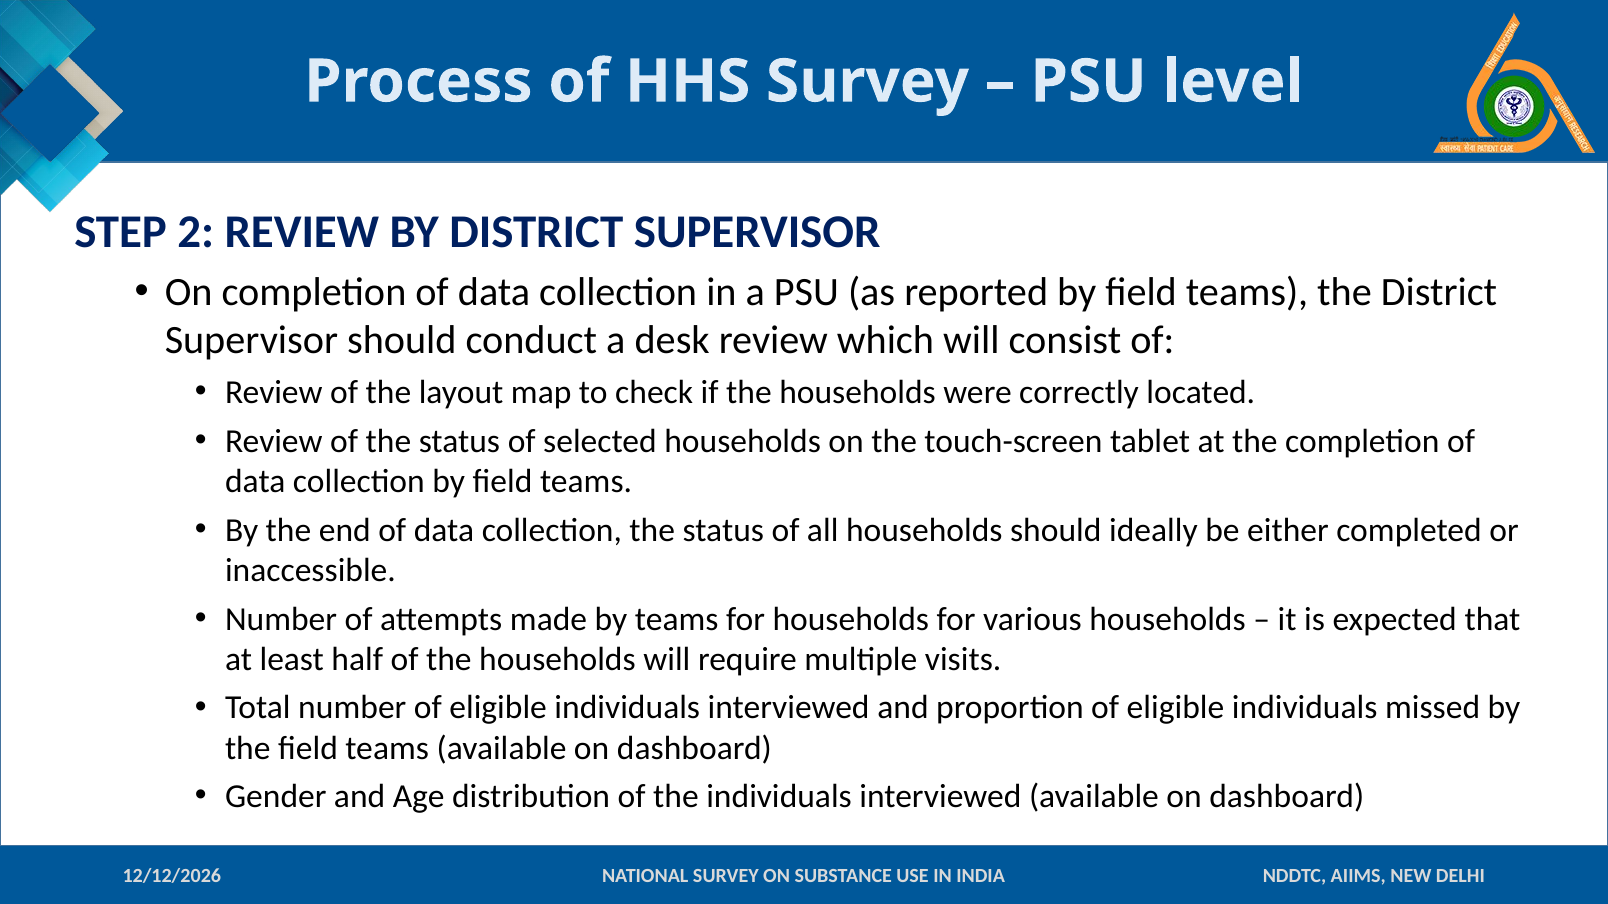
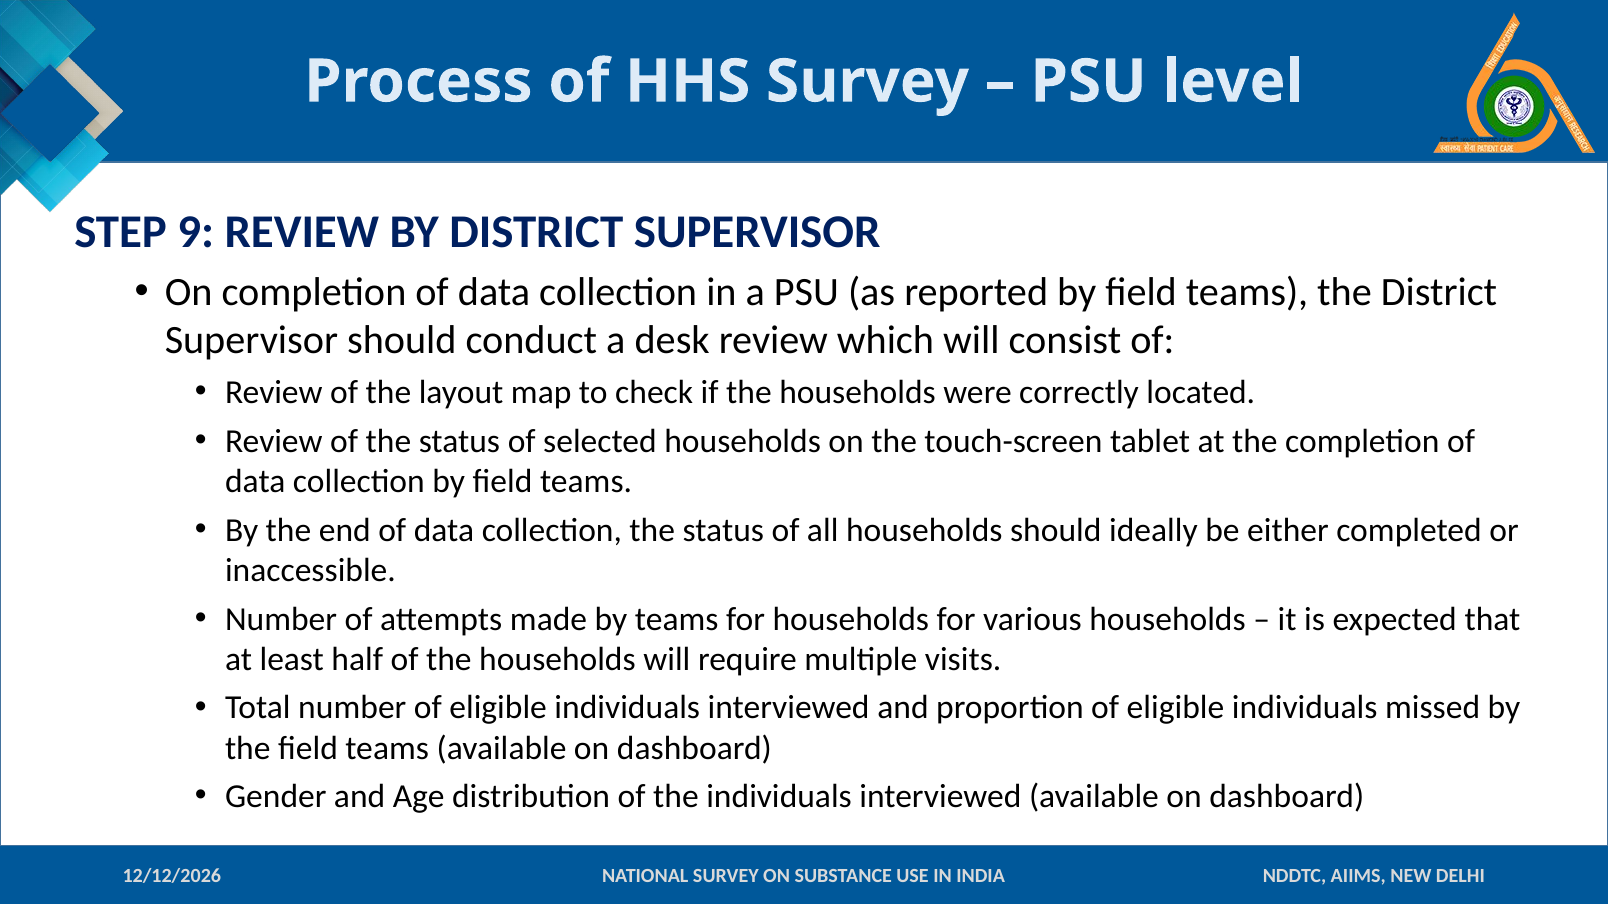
2: 2 -> 9
